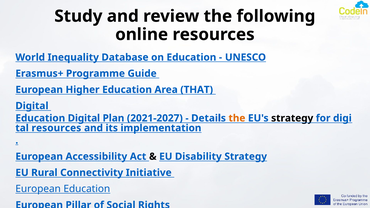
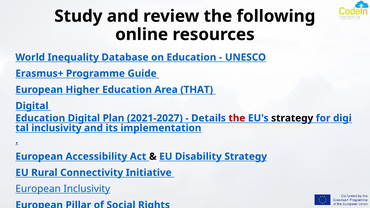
the at (237, 118) colour: orange -> red
resources at (56, 128): resources -> inclusivity
European Education: Education -> Inclusivity
